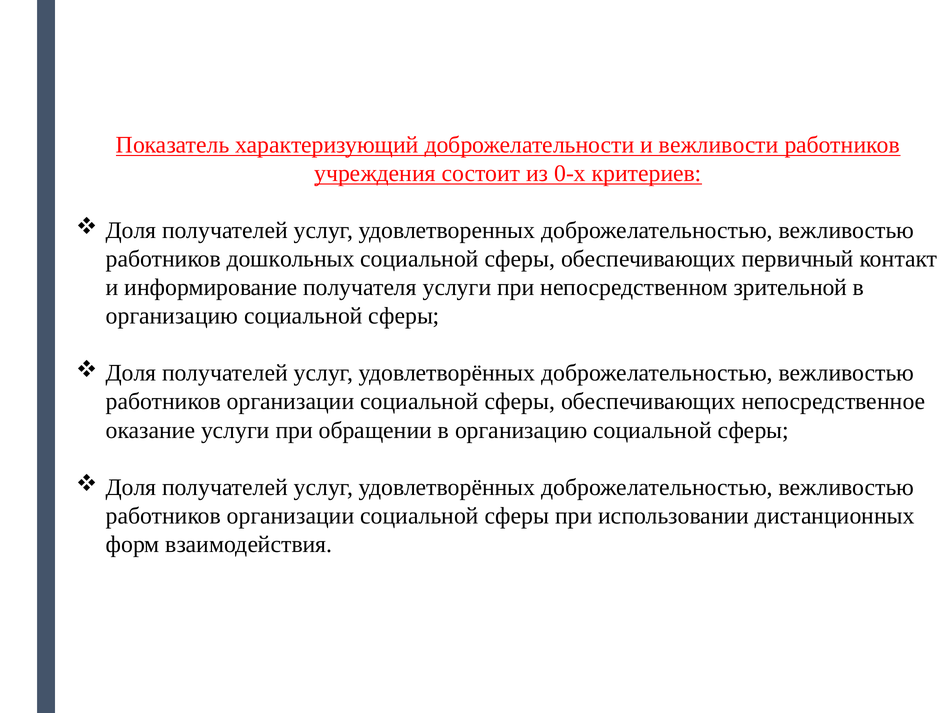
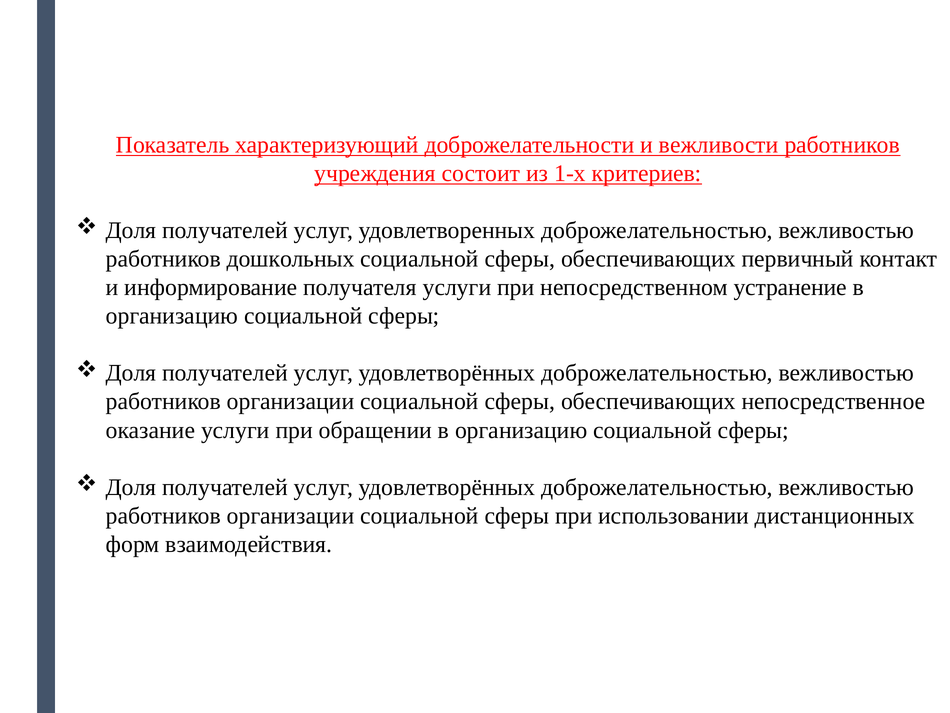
0-х: 0-х -> 1-х
зрительной: зрительной -> устранение
